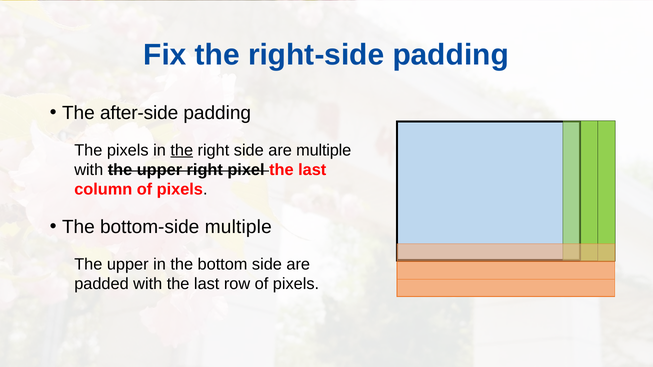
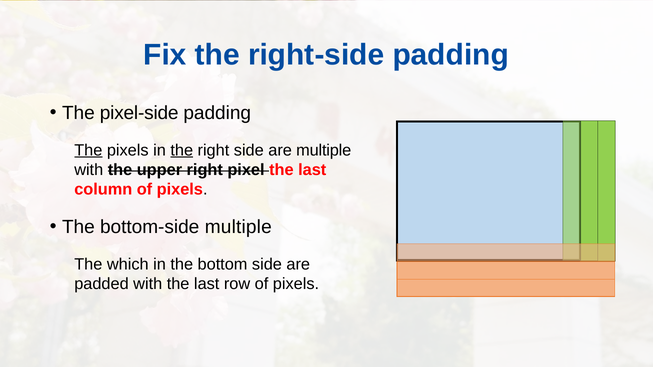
after-side: after-side -> pixel-side
The at (88, 150) underline: none -> present
upper at (128, 265): upper -> which
